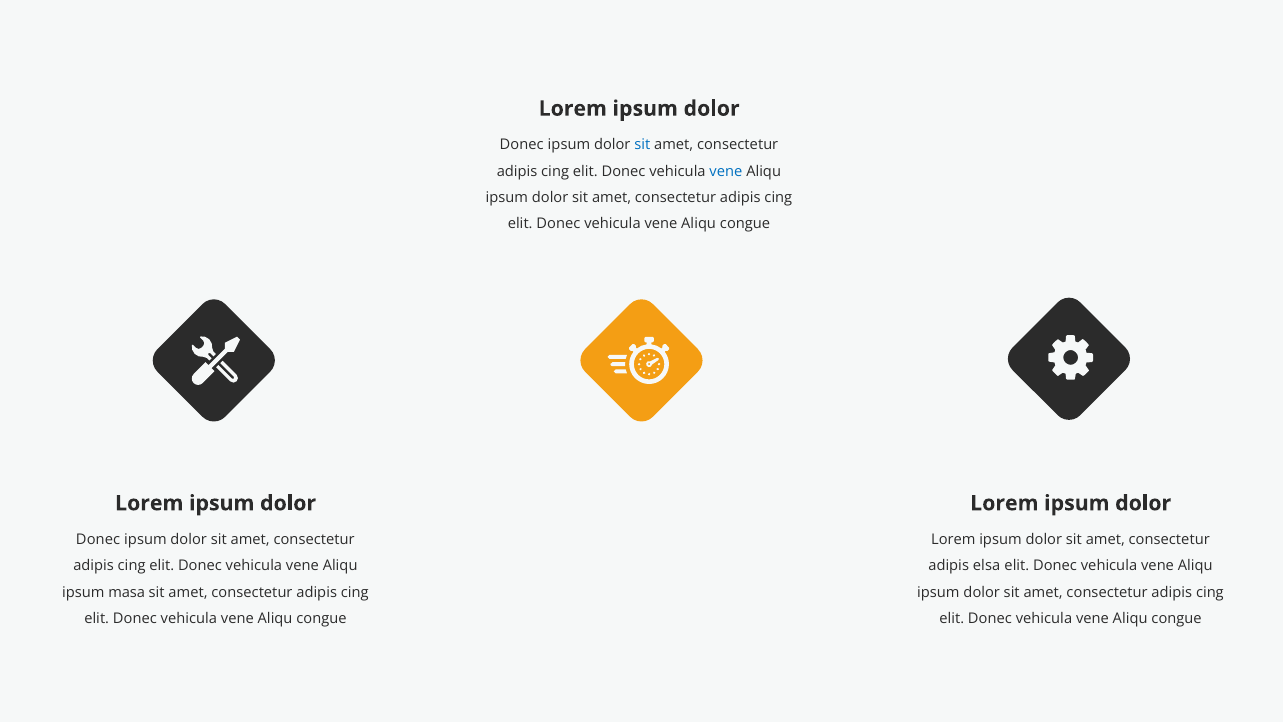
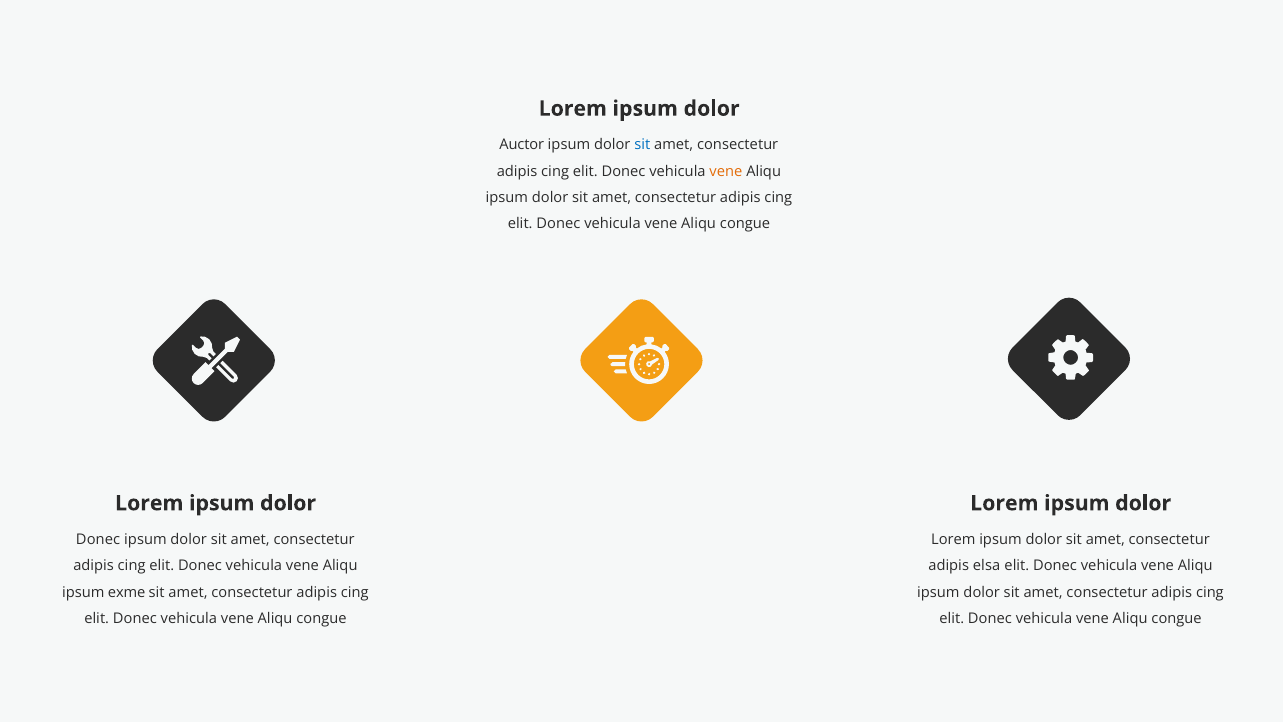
Donec at (522, 145): Donec -> Auctor
vene at (726, 171) colour: blue -> orange
masa: masa -> exme
